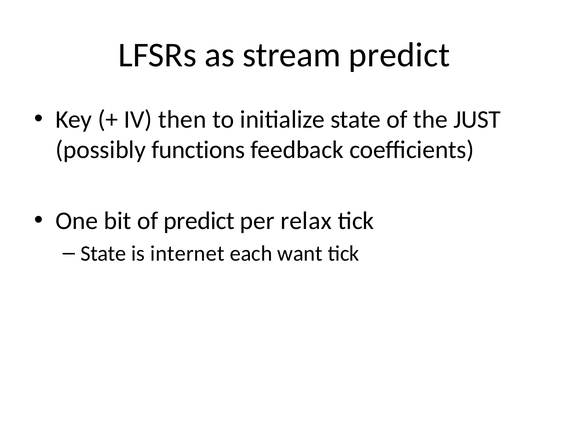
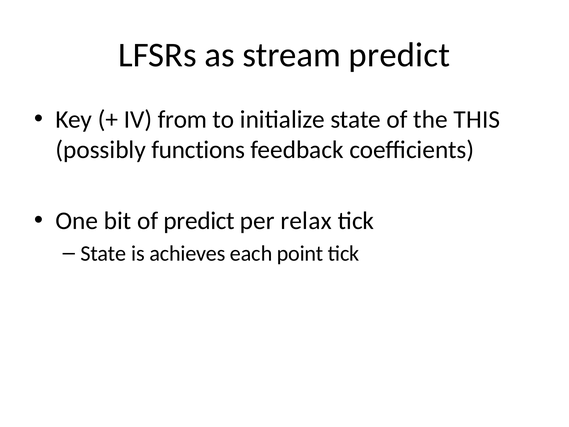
then: then -> from
JUST: JUST -> THIS
internet: internet -> achieves
want: want -> point
